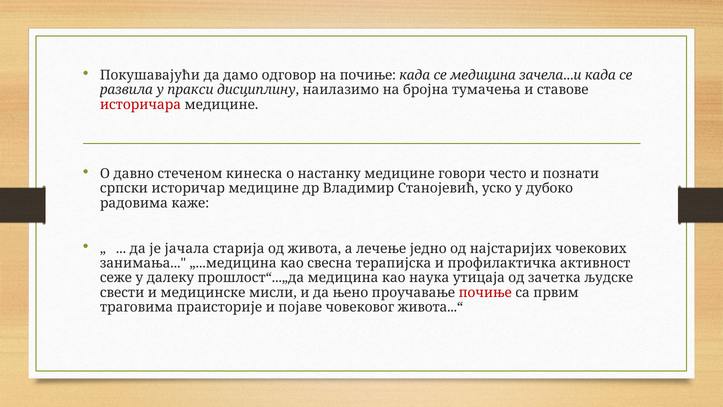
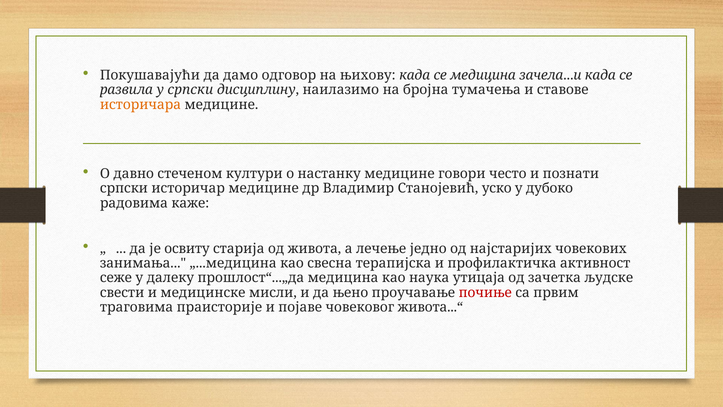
на почиње: почиње -> њихову
у пракси: пракси -> српски
историчара colour: red -> orange
кинеска: кинеска -> култури
јачала: јачала -> освиту
